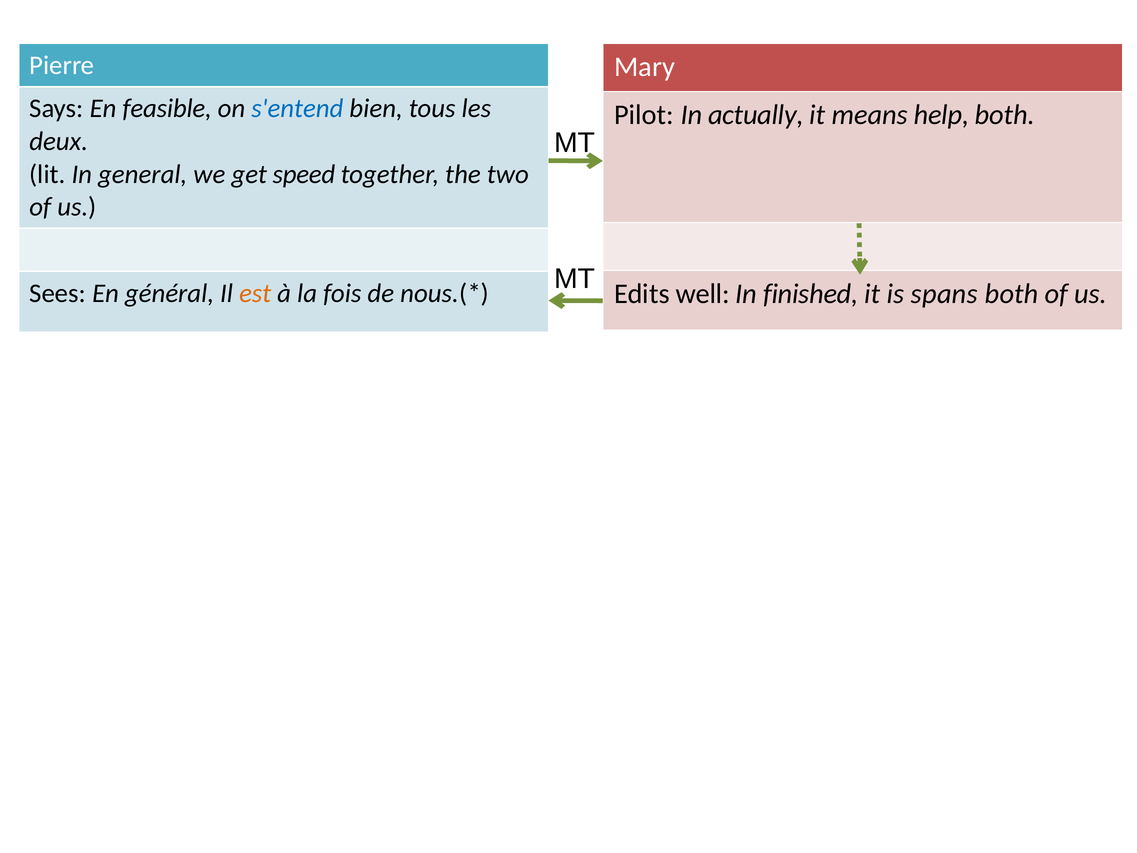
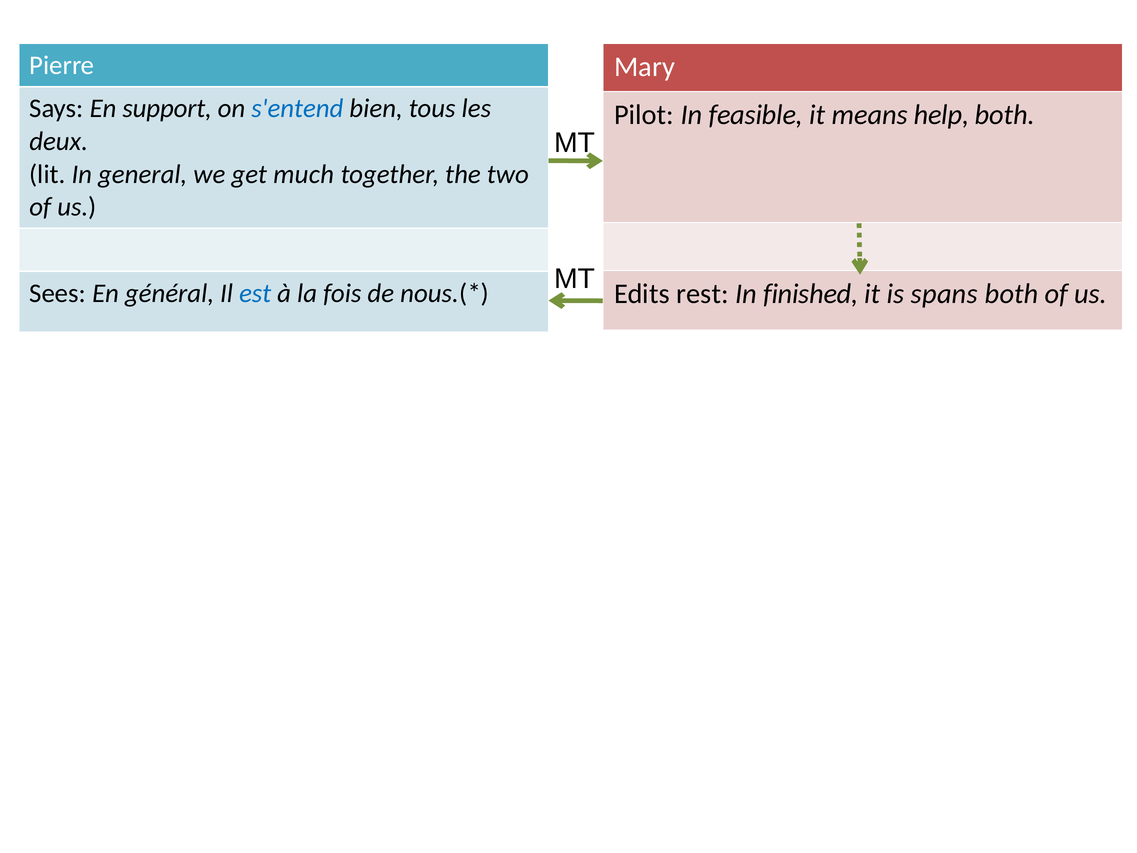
feasible: feasible -> support
actually: actually -> feasible
speed: speed -> much
est colour: orange -> blue
well: well -> rest
